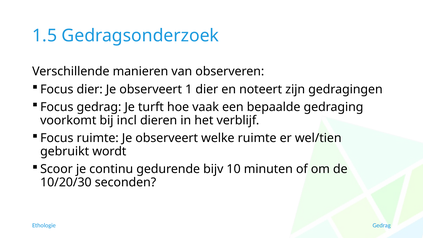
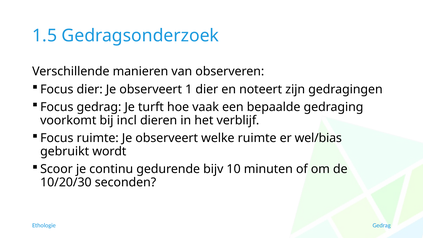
wel/tien: wel/tien -> wel/bias
